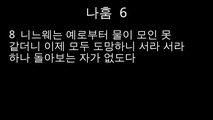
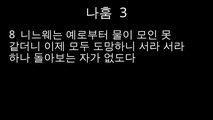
6: 6 -> 3
